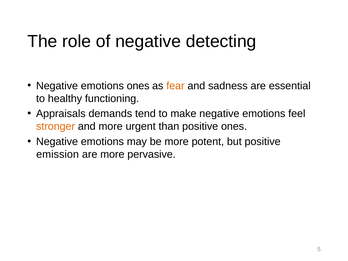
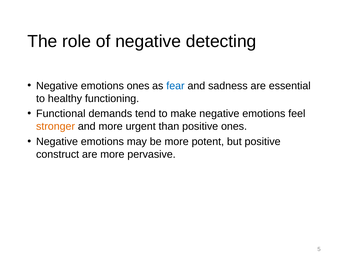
fear colour: orange -> blue
Appraisals: Appraisals -> Functional
emission: emission -> construct
